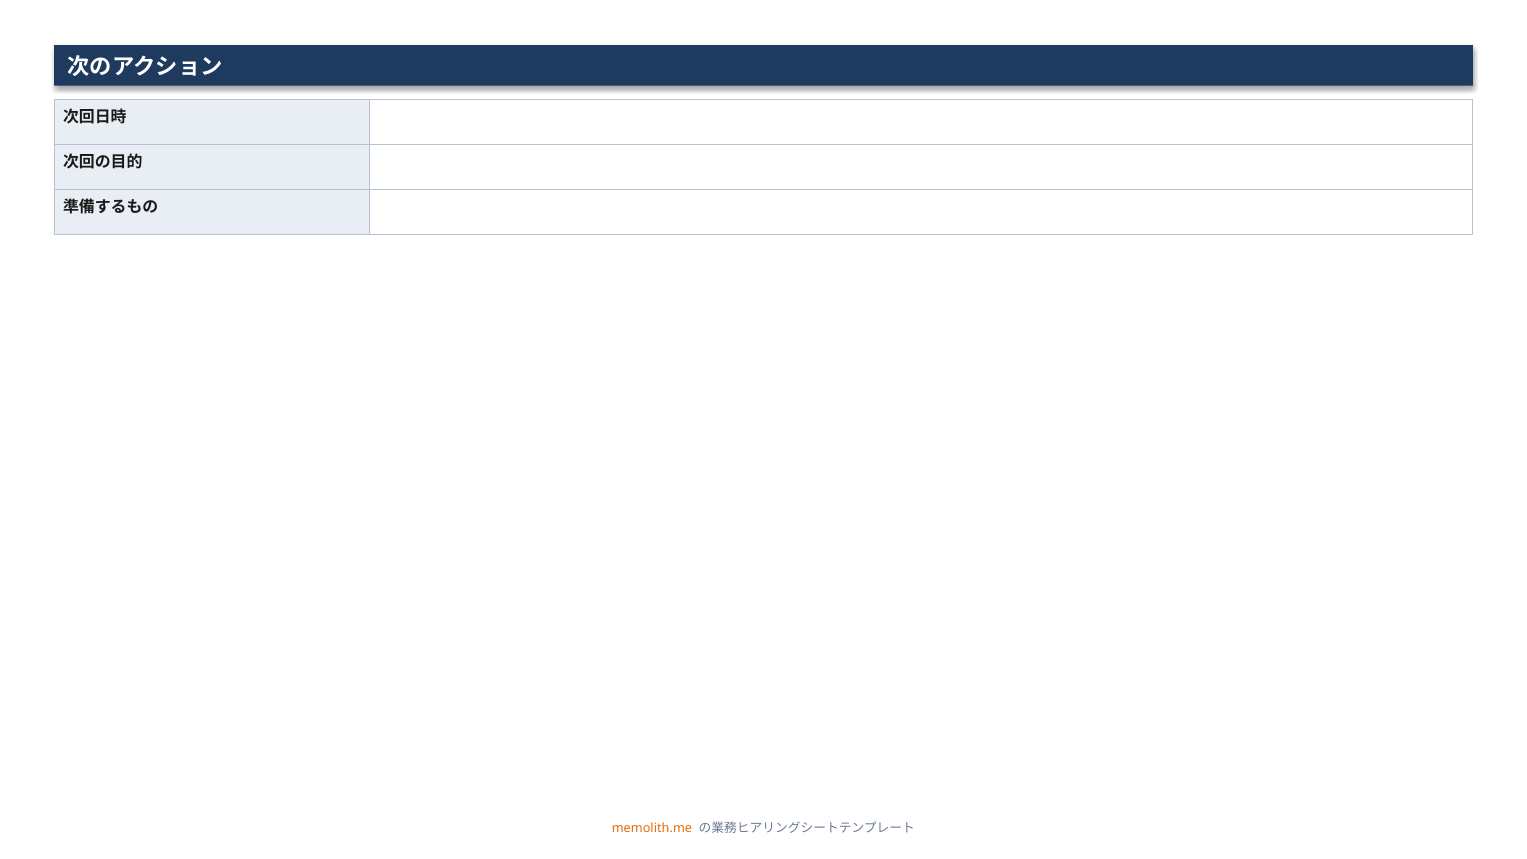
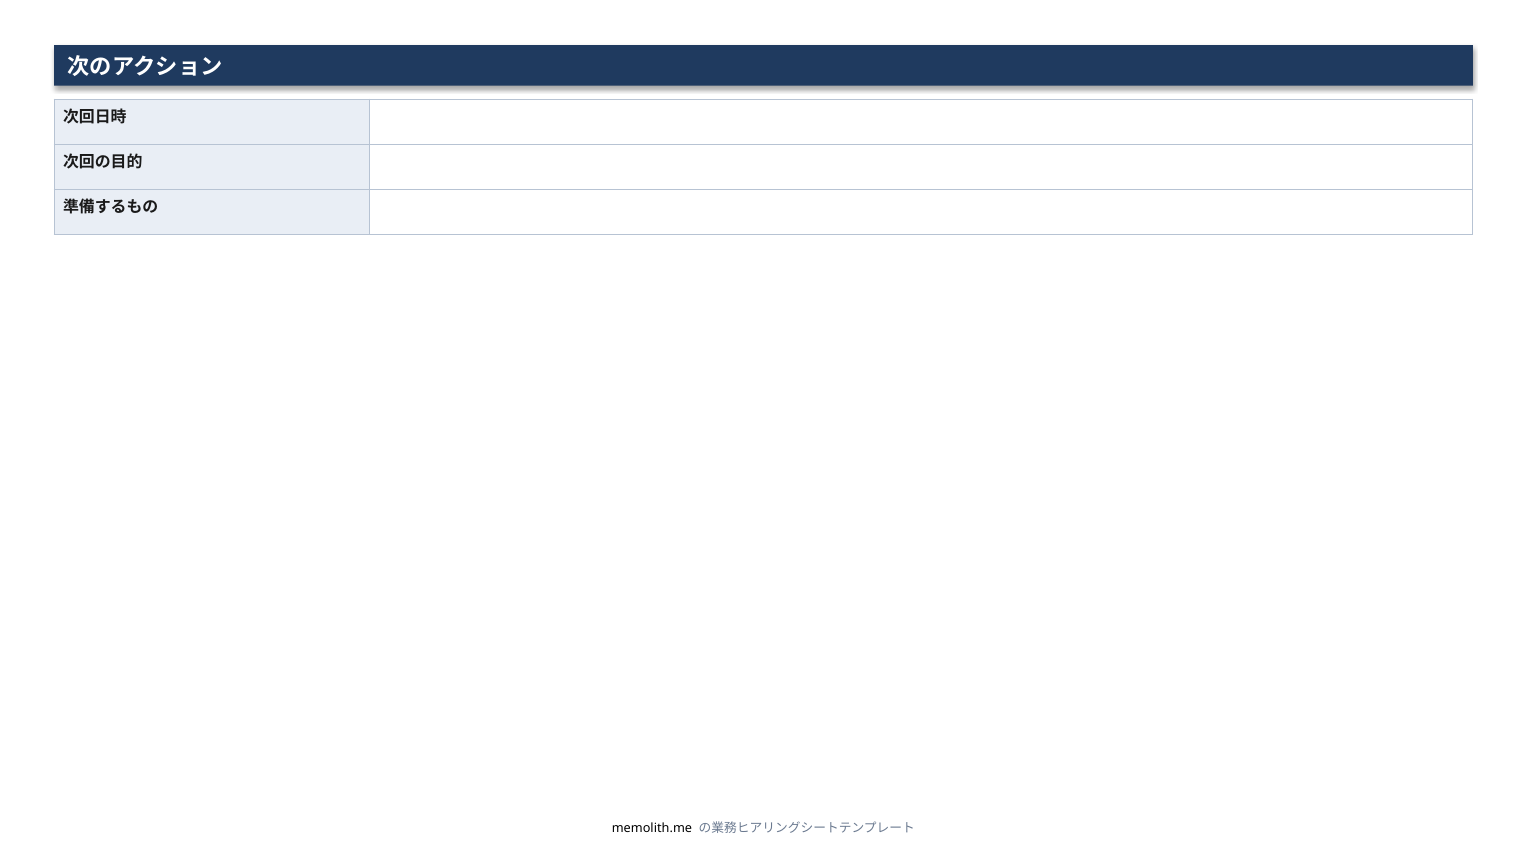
memolith.me colour: orange -> black
